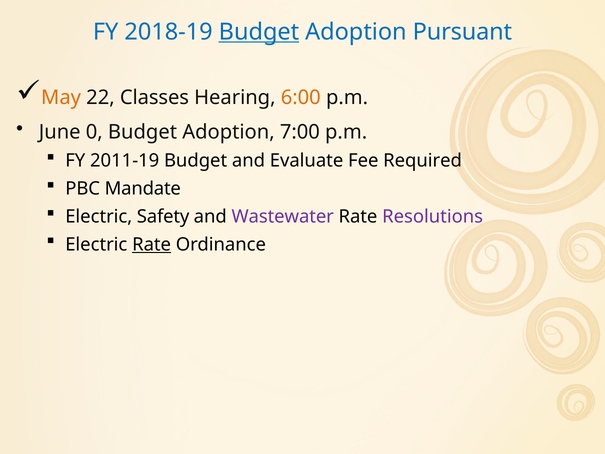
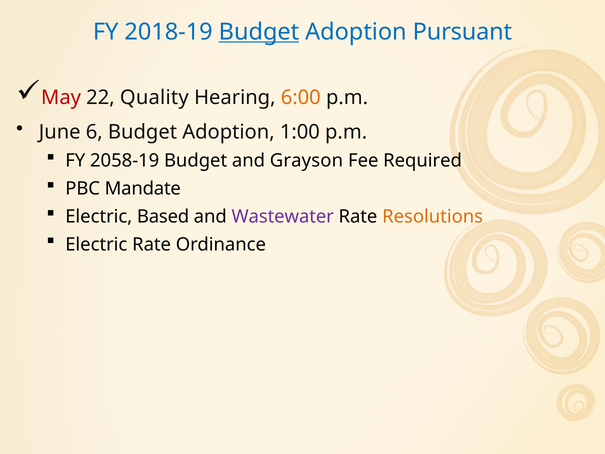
May colour: orange -> red
Classes: Classes -> Quality
0: 0 -> 6
7:00: 7:00 -> 1:00
2011-19: 2011-19 -> 2058-19
Evaluate: Evaluate -> Grayson
Safety: Safety -> Based
Resolutions colour: purple -> orange
Rate at (152, 244) underline: present -> none
